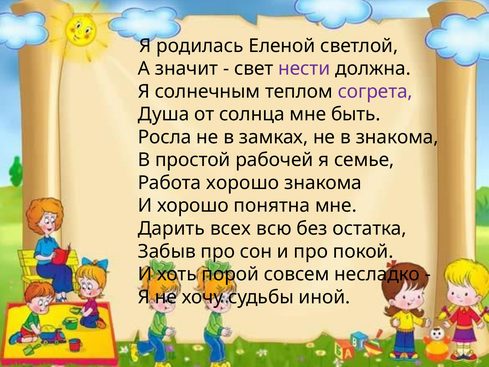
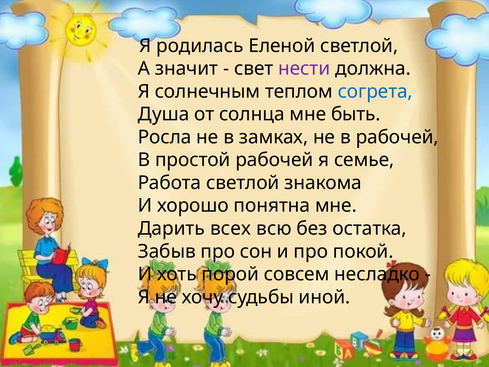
согрета colour: purple -> blue
в знакома: знакома -> рабочей
Работа хорошо: хорошо -> светлой
